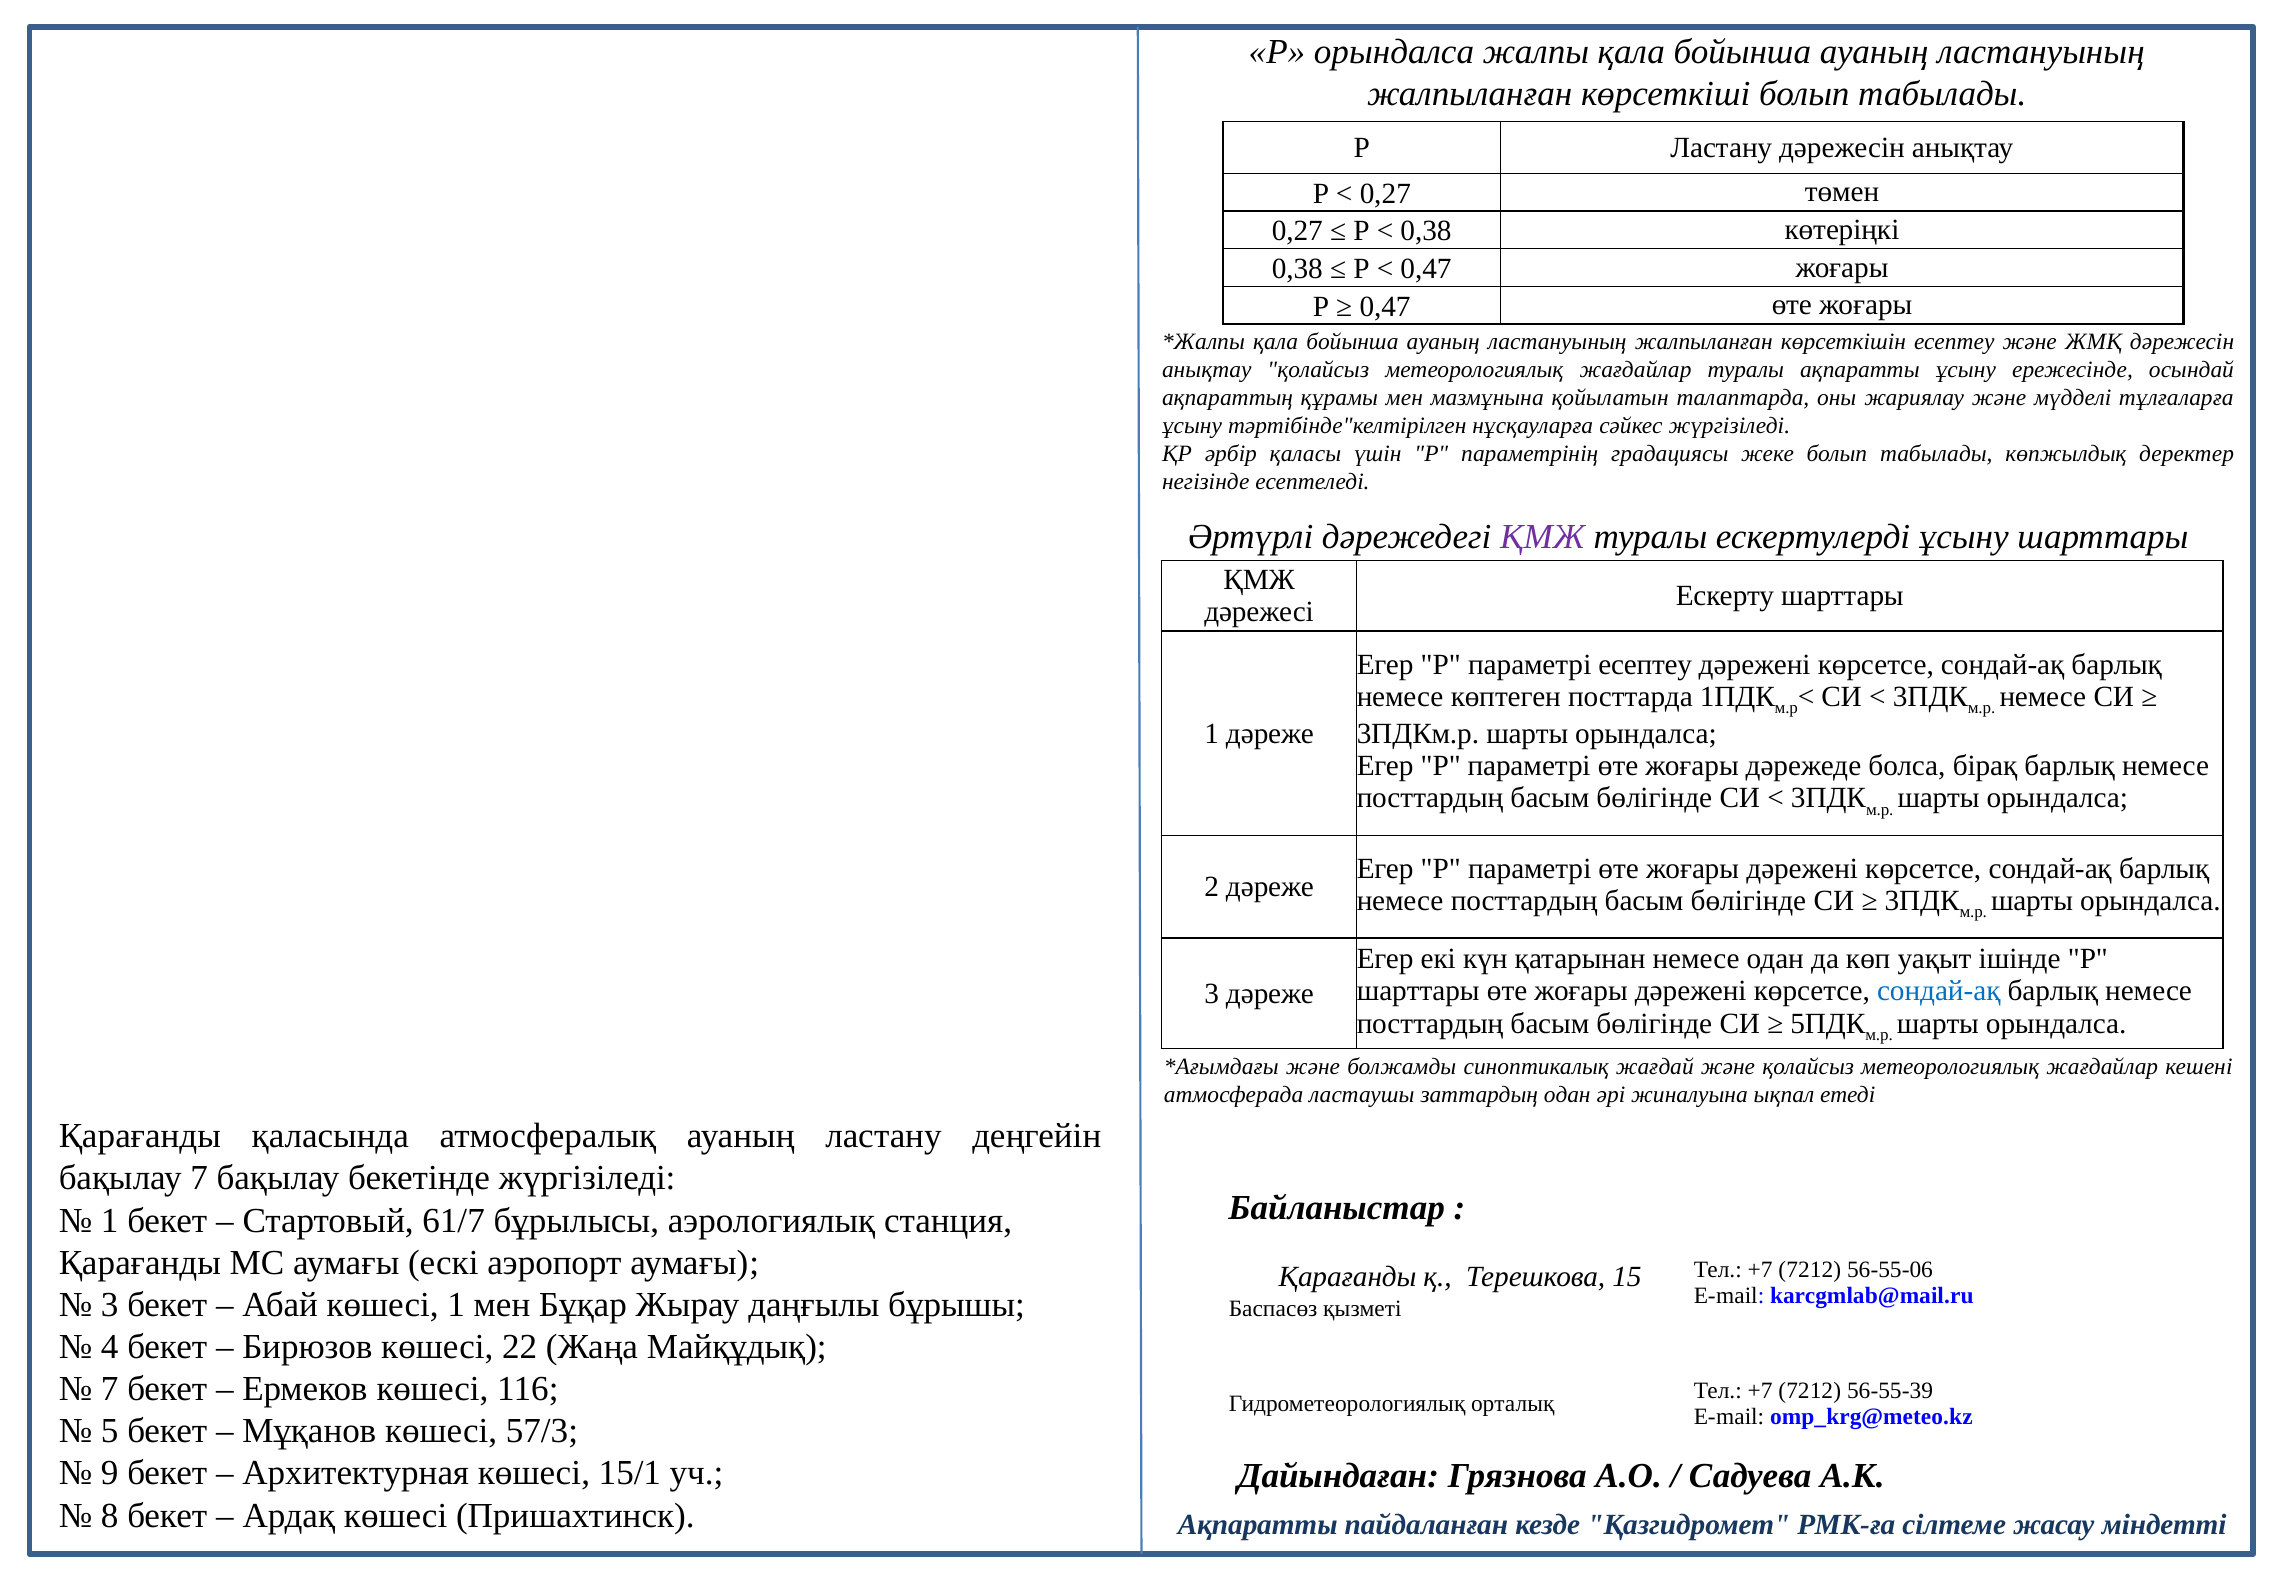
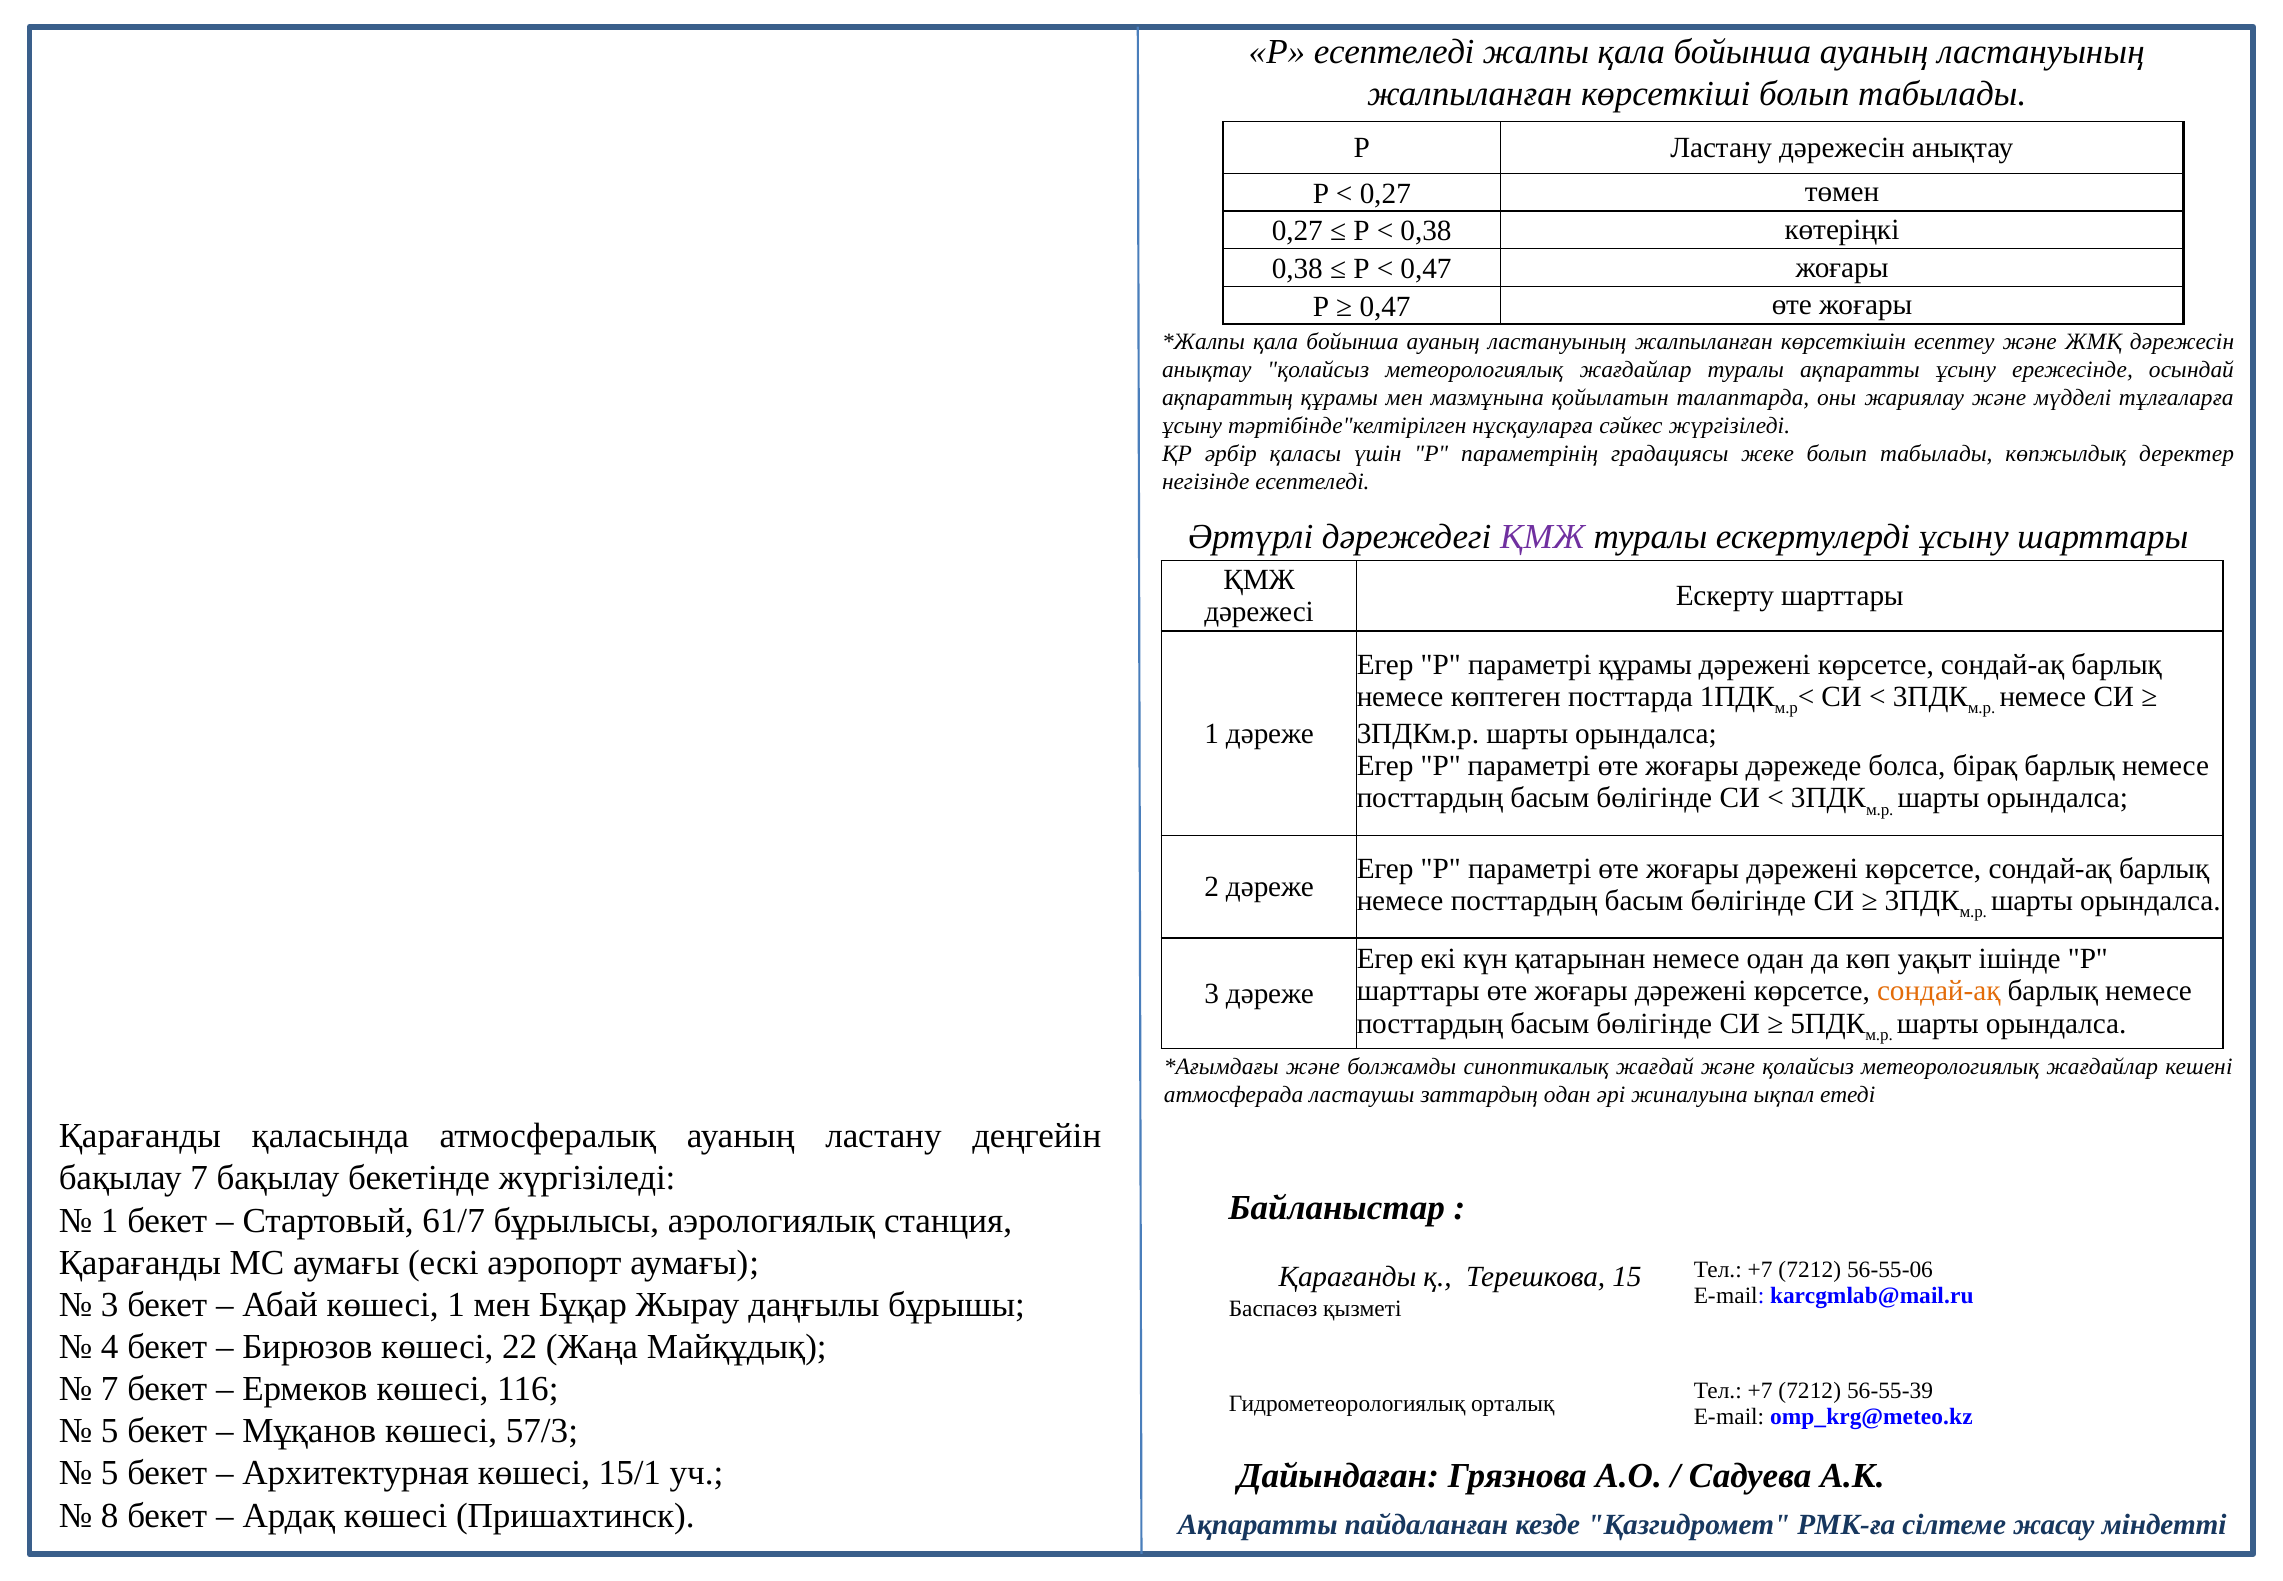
Р орындалса: орындалса -> есептеледі
параметрі есептеу: есептеу -> құрамы
сондай-ақ at (1939, 991) colour: blue -> orange
9 at (110, 1473): 9 -> 5
